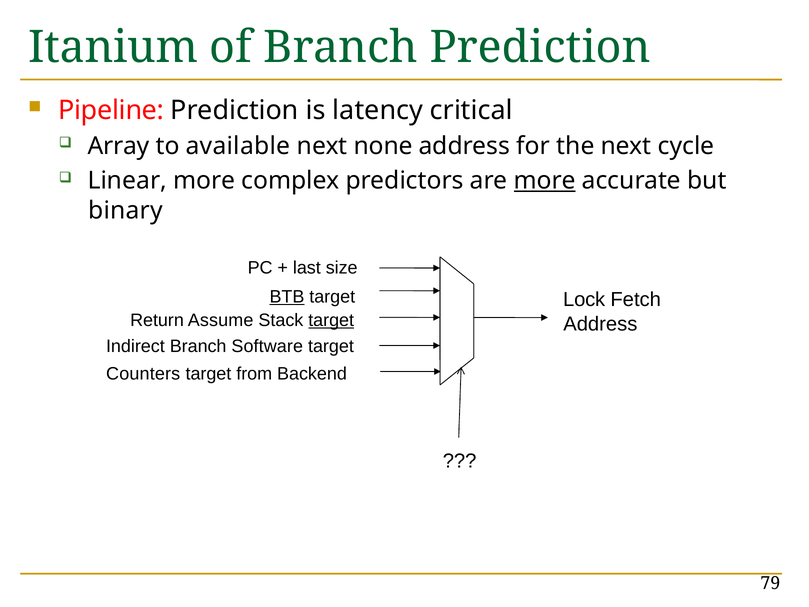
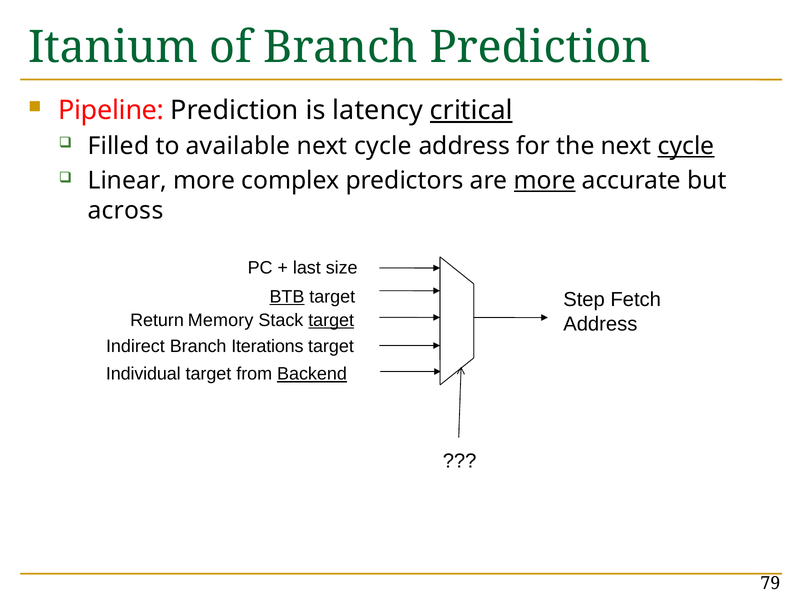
critical underline: none -> present
Array: Array -> Filled
none at (383, 146): none -> cycle
cycle at (686, 146) underline: none -> present
binary: binary -> across
Lock: Lock -> Step
Assume: Assume -> Memory
Software: Software -> Iterations
Counters: Counters -> Individual
Backend underline: none -> present
